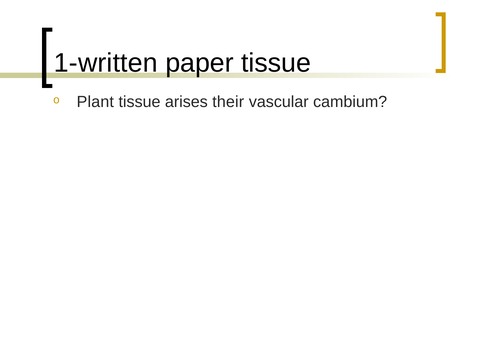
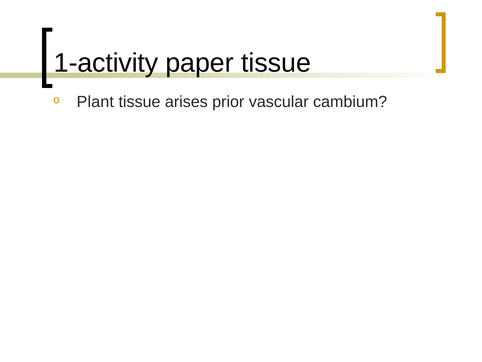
1-written: 1-written -> 1-activity
their: their -> prior
